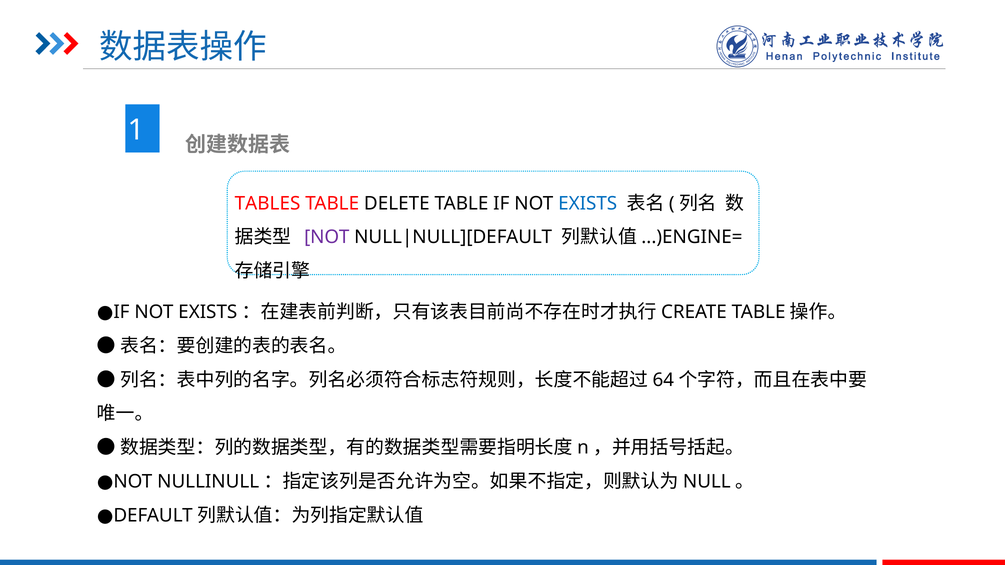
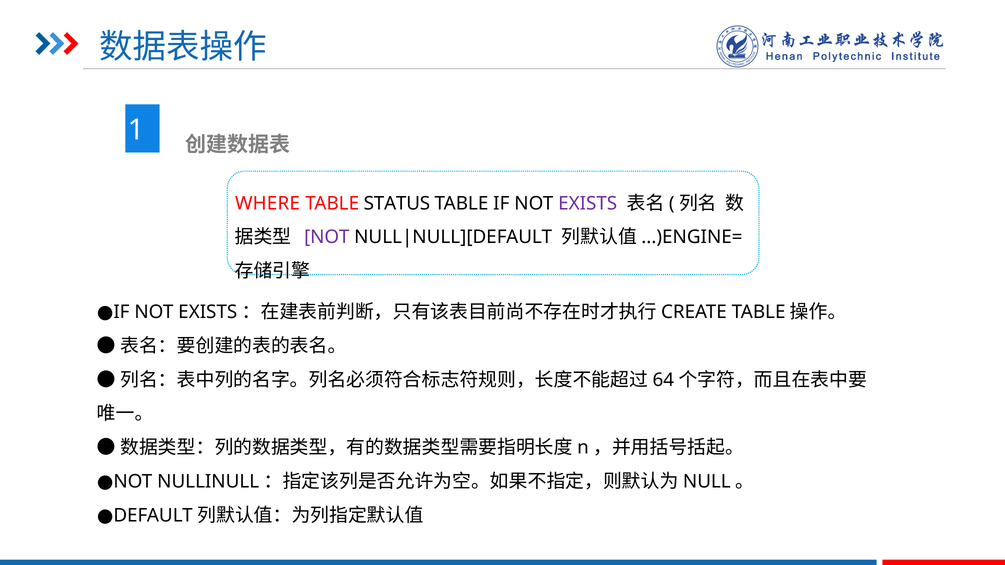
TABLES: TABLES -> WHERE
DELETE: DELETE -> STATUS
EXISTS colour: blue -> purple
